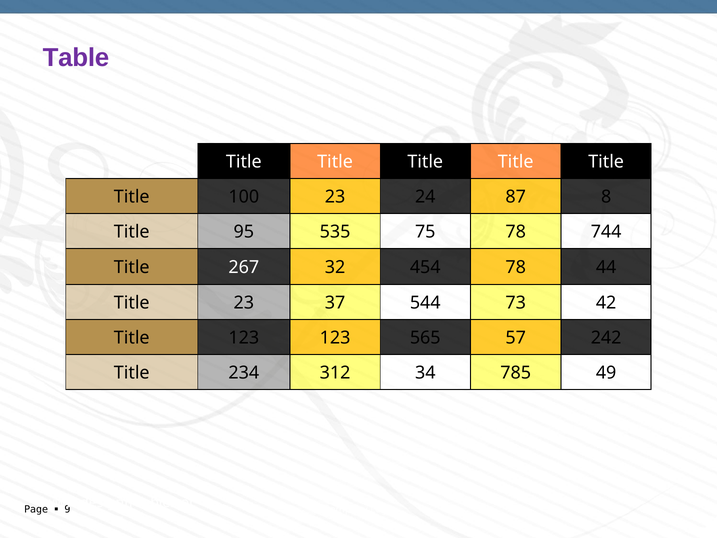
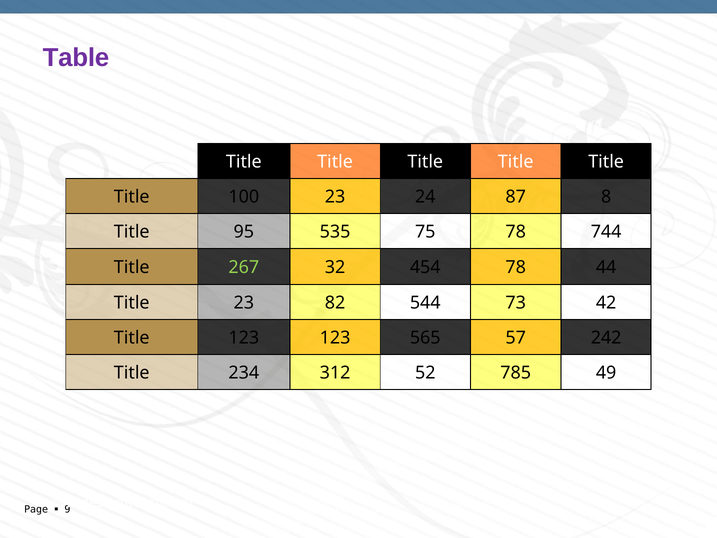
267 colour: white -> light green
37: 37 -> 82
34: 34 -> 52
